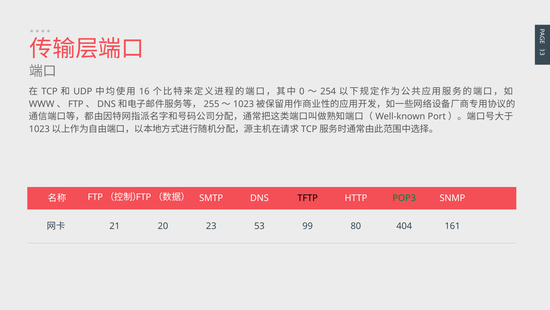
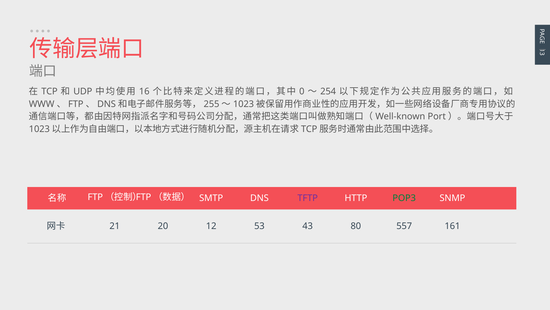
TFTP colour: black -> purple
23: 23 -> 12
99: 99 -> 43
404: 404 -> 557
